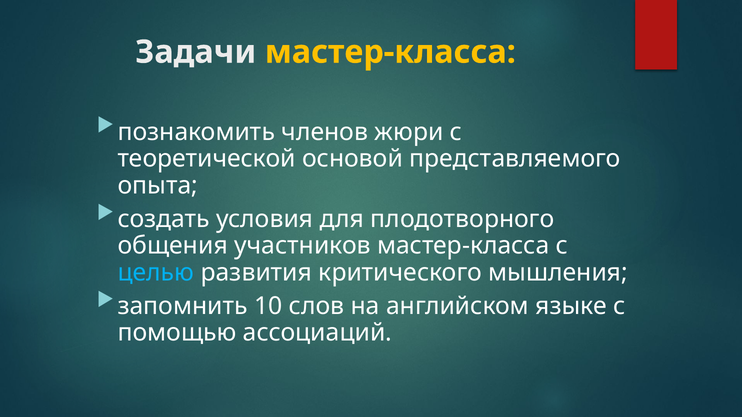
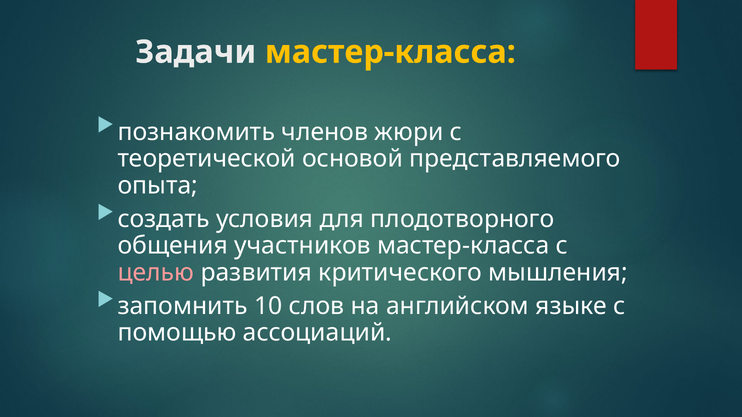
целью colour: light blue -> pink
